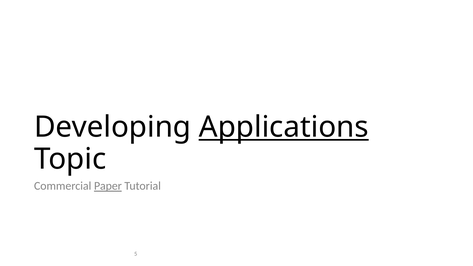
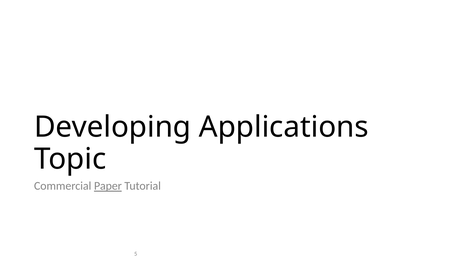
Applications underline: present -> none
